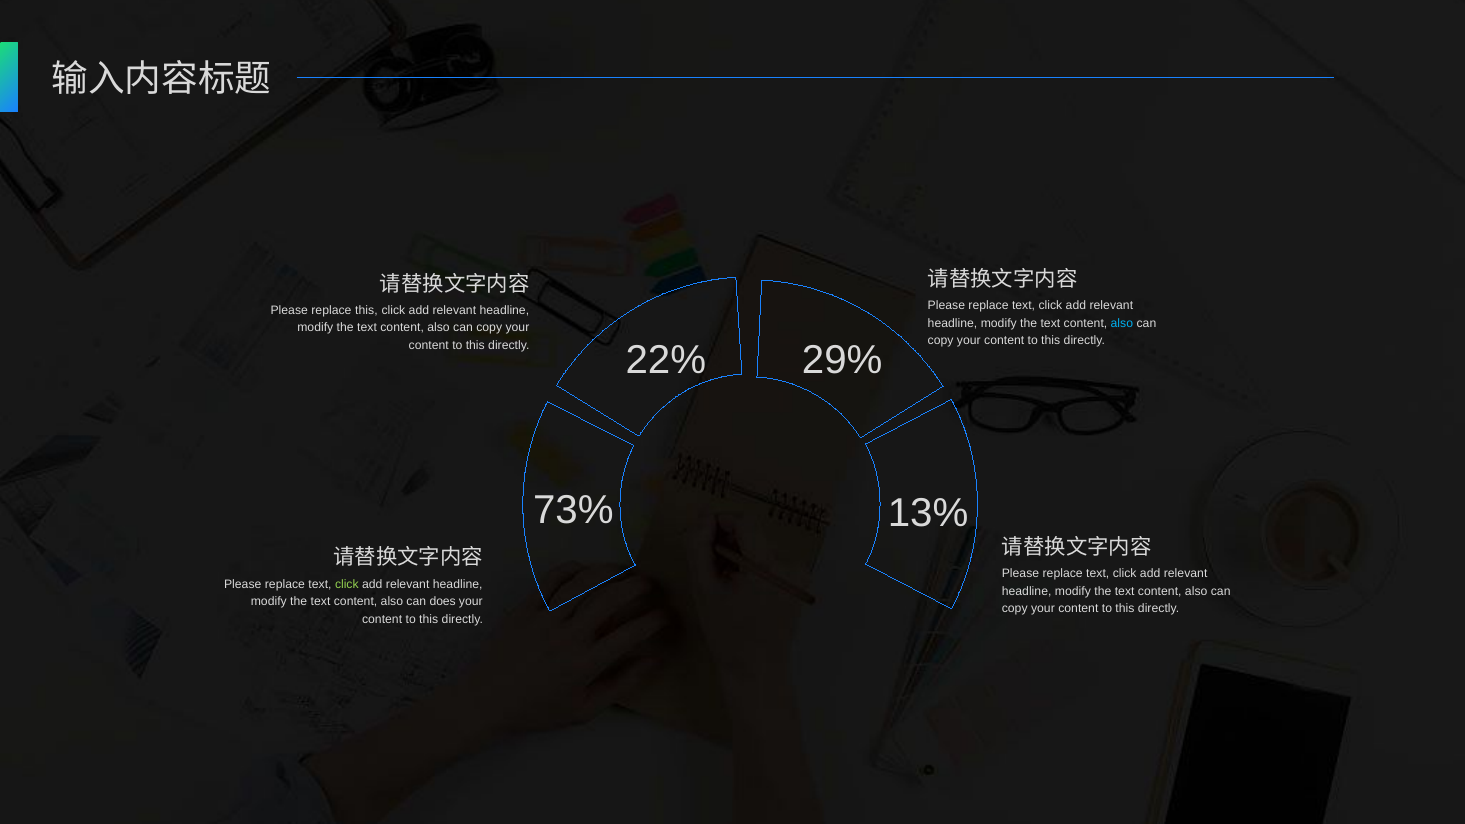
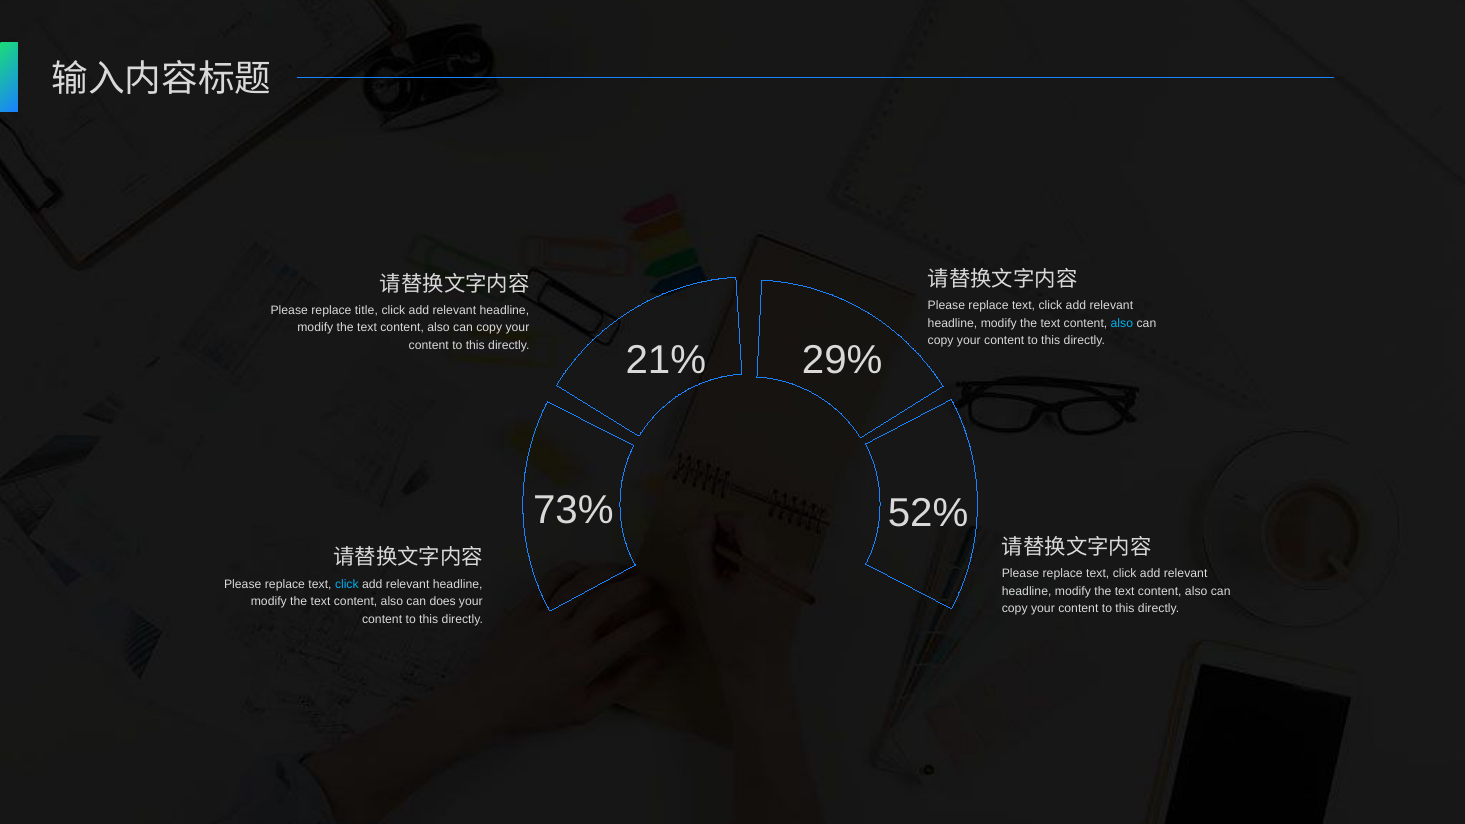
replace this: this -> title
22%: 22% -> 21%
13%: 13% -> 52%
click at (347, 584) colour: light green -> light blue
